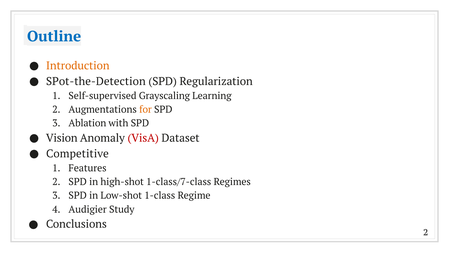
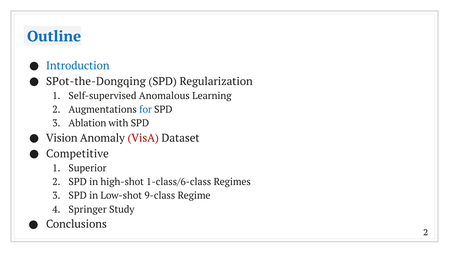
Introduction colour: orange -> blue
SPot-the-Detection: SPot-the-Detection -> SPot-the-Dongqing
Grayscaling: Grayscaling -> Anomalous
for colour: orange -> blue
Features: Features -> Superior
1-class/7-class: 1-class/7-class -> 1-class/6-class
1-class: 1-class -> 9-class
Audigier: Audigier -> Springer
